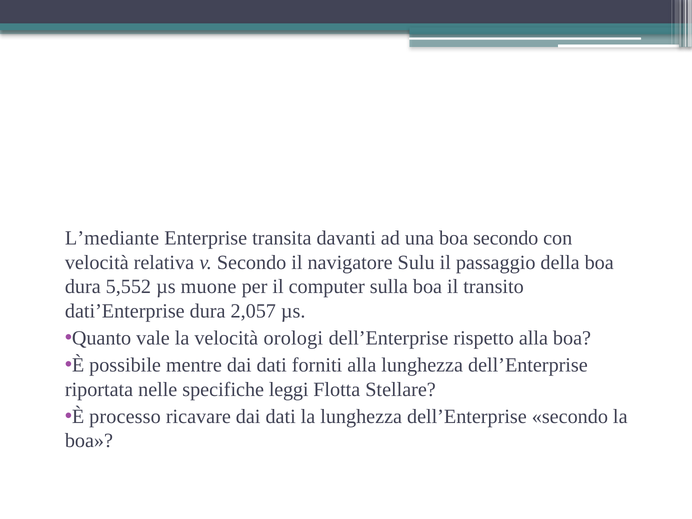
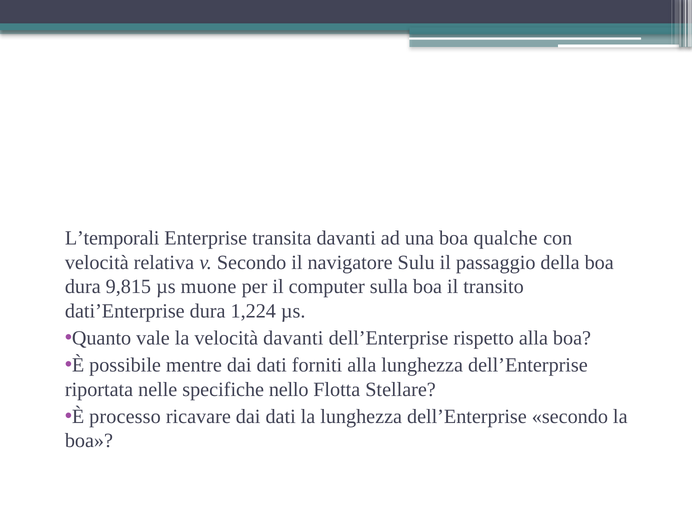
L’mediante: L’mediante -> L’temporali
boa secondo: secondo -> qualche
5,552: 5,552 -> 9,815
2,057: 2,057 -> 1,224
velocità orologi: orologi -> davanti
leggi: leggi -> nello
